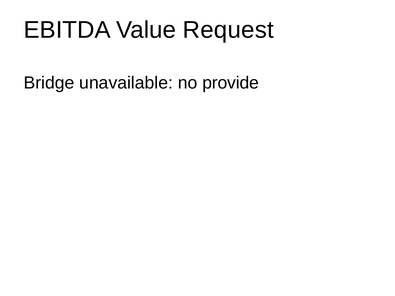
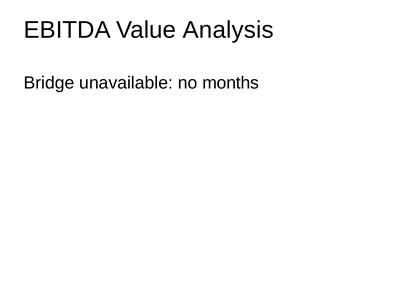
Request: Request -> Analysis
provide: provide -> months
